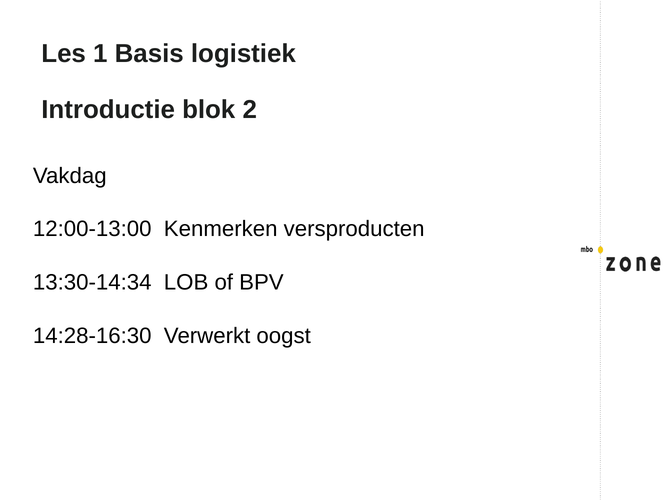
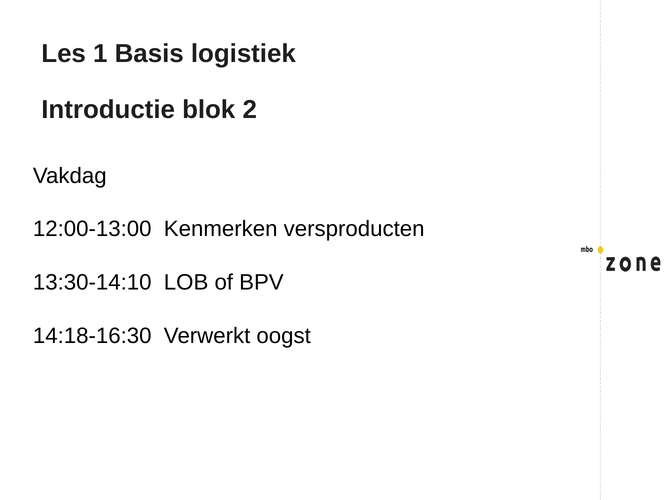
13:30-14:34: 13:30-14:34 -> 13:30-14:10
14:28-16:30: 14:28-16:30 -> 14:18-16:30
